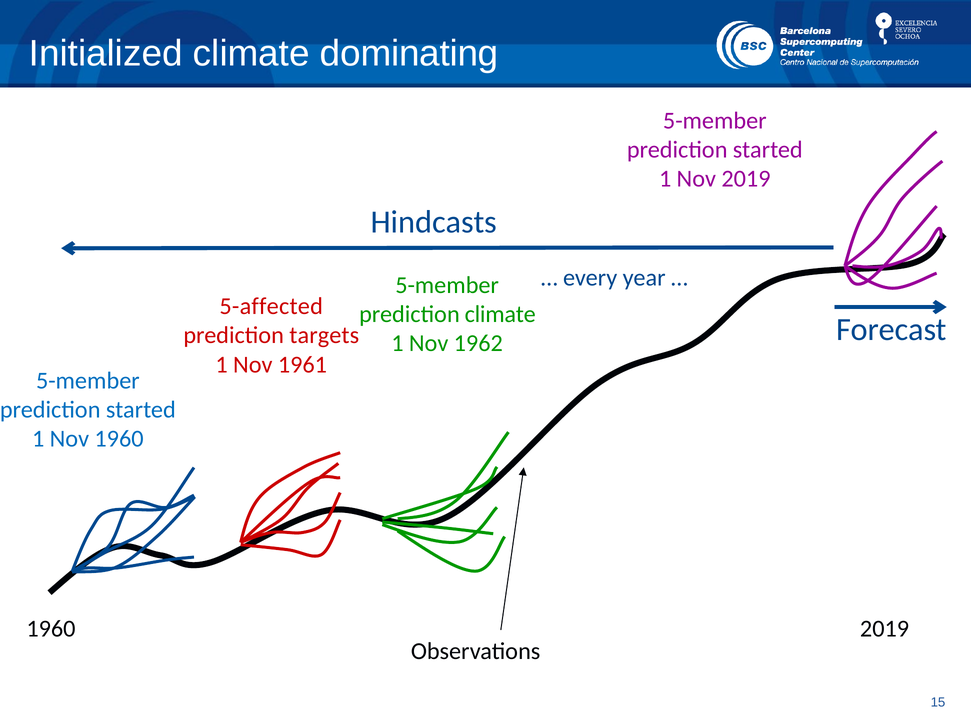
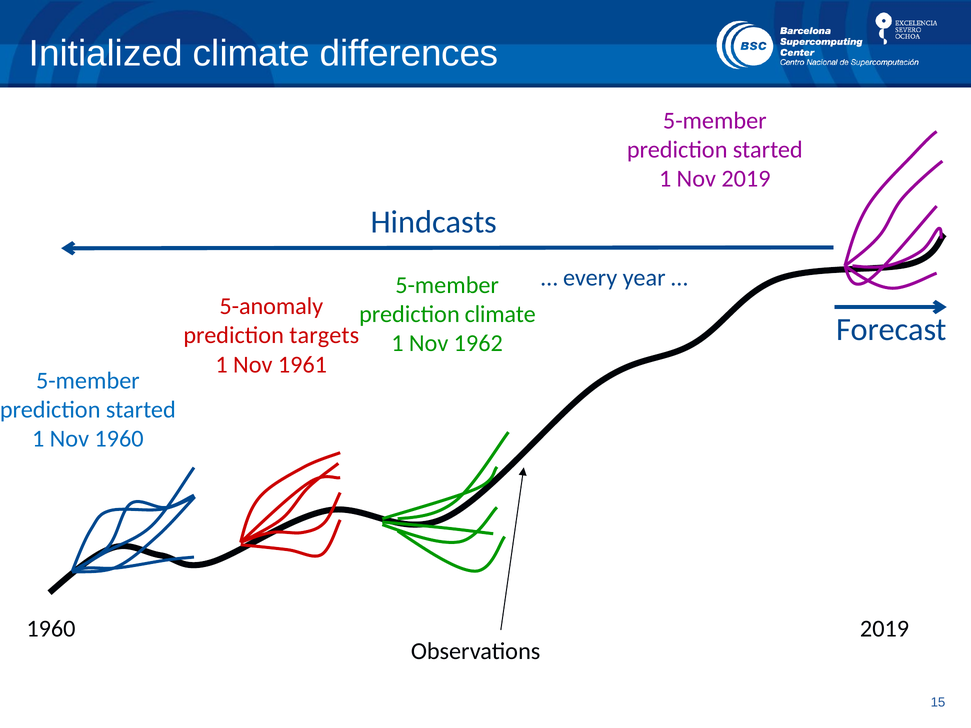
dominating: dominating -> differences
5-affected: 5-affected -> 5-anomaly
